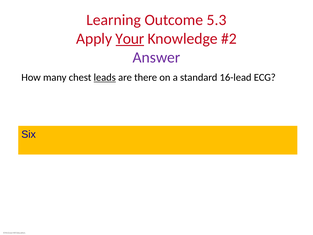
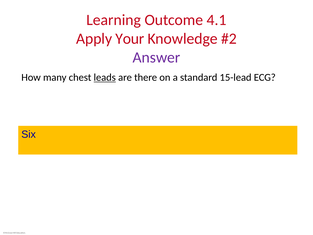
5.3: 5.3 -> 4.1
Your underline: present -> none
16-lead: 16-lead -> 15-lead
